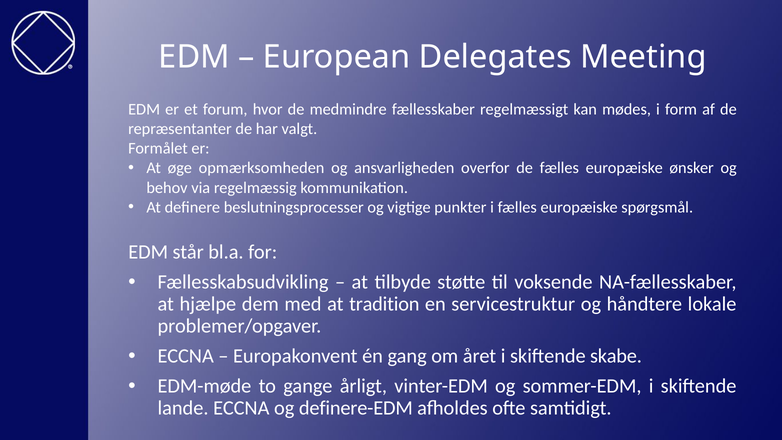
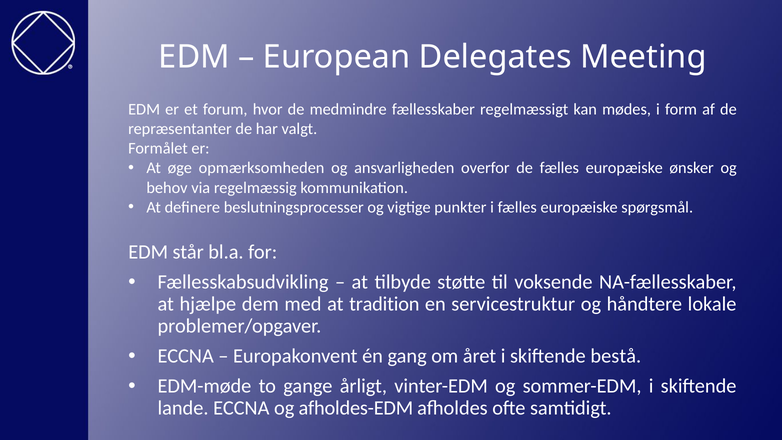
skabe: skabe -> bestå
definere-EDM: definere-EDM -> afholdes-EDM
